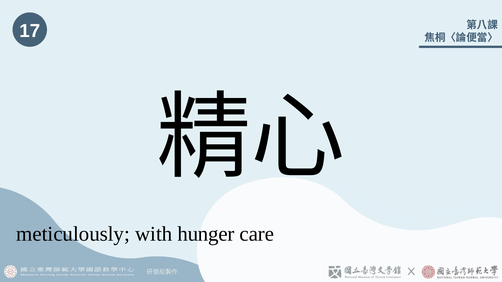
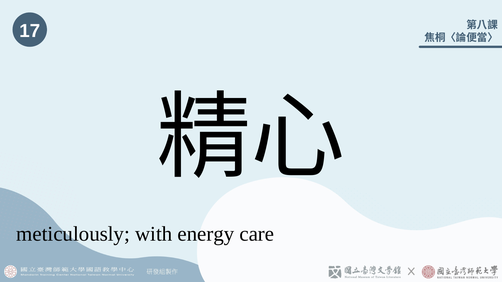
hunger: hunger -> energy
